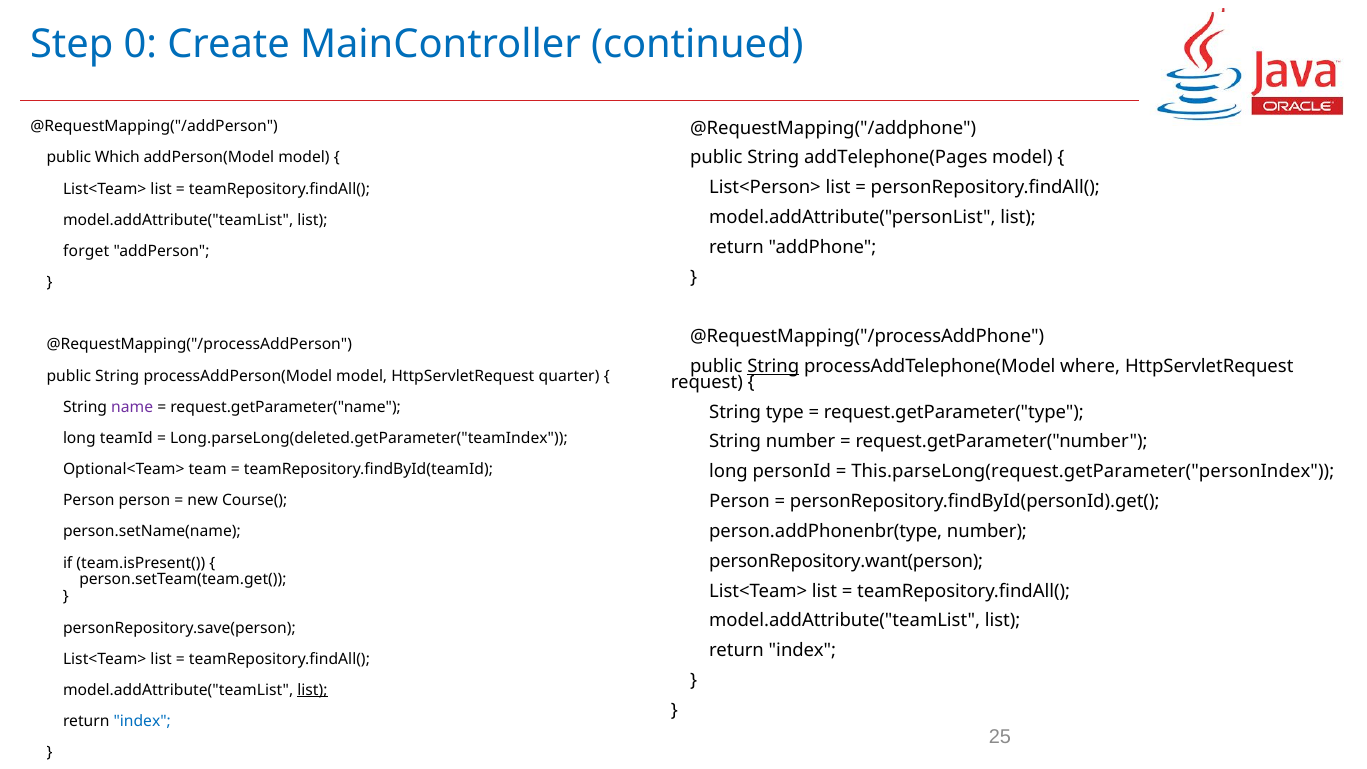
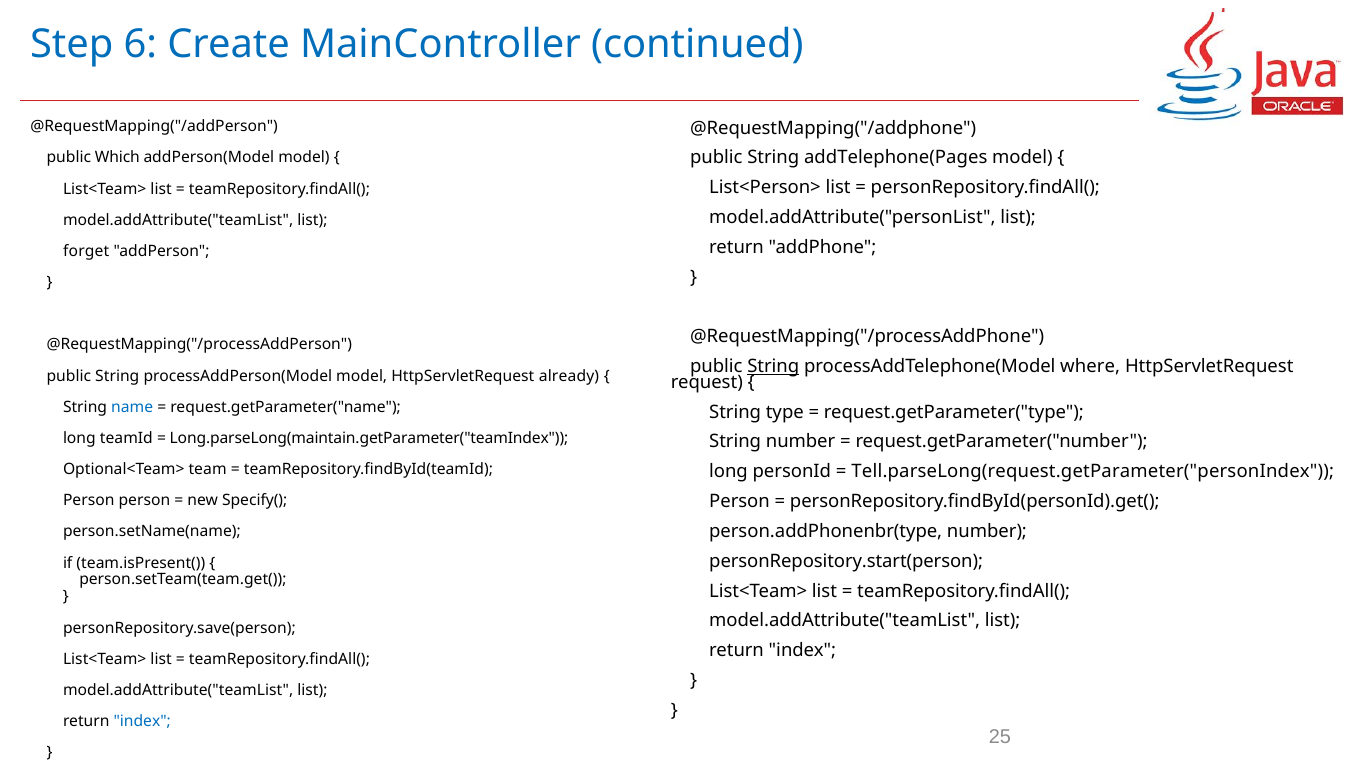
0: 0 -> 6
quarter: quarter -> already
name colour: purple -> blue
Long.parseLong(deleted.getParameter("teamIndex: Long.parseLong(deleted.getParameter("teamIndex -> Long.parseLong(maintain.getParameter("teamIndex
This.parseLong(request.getParameter("personIndex: This.parseLong(request.getParameter("personIndex -> Tell.parseLong(request.getParameter("personIndex
Course(: Course( -> Specify(
personRepository.want(person: personRepository.want(person -> personRepository.start(person
list at (312, 690) underline: present -> none
